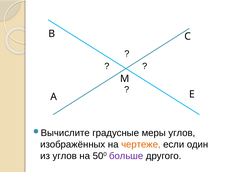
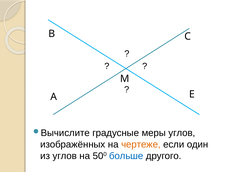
больше colour: purple -> blue
